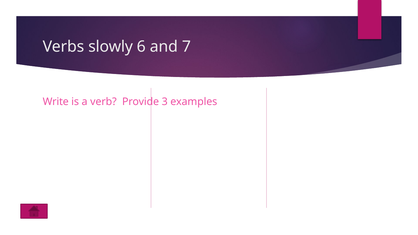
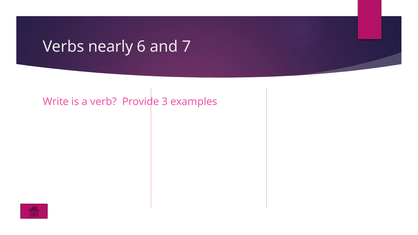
slowly: slowly -> nearly
